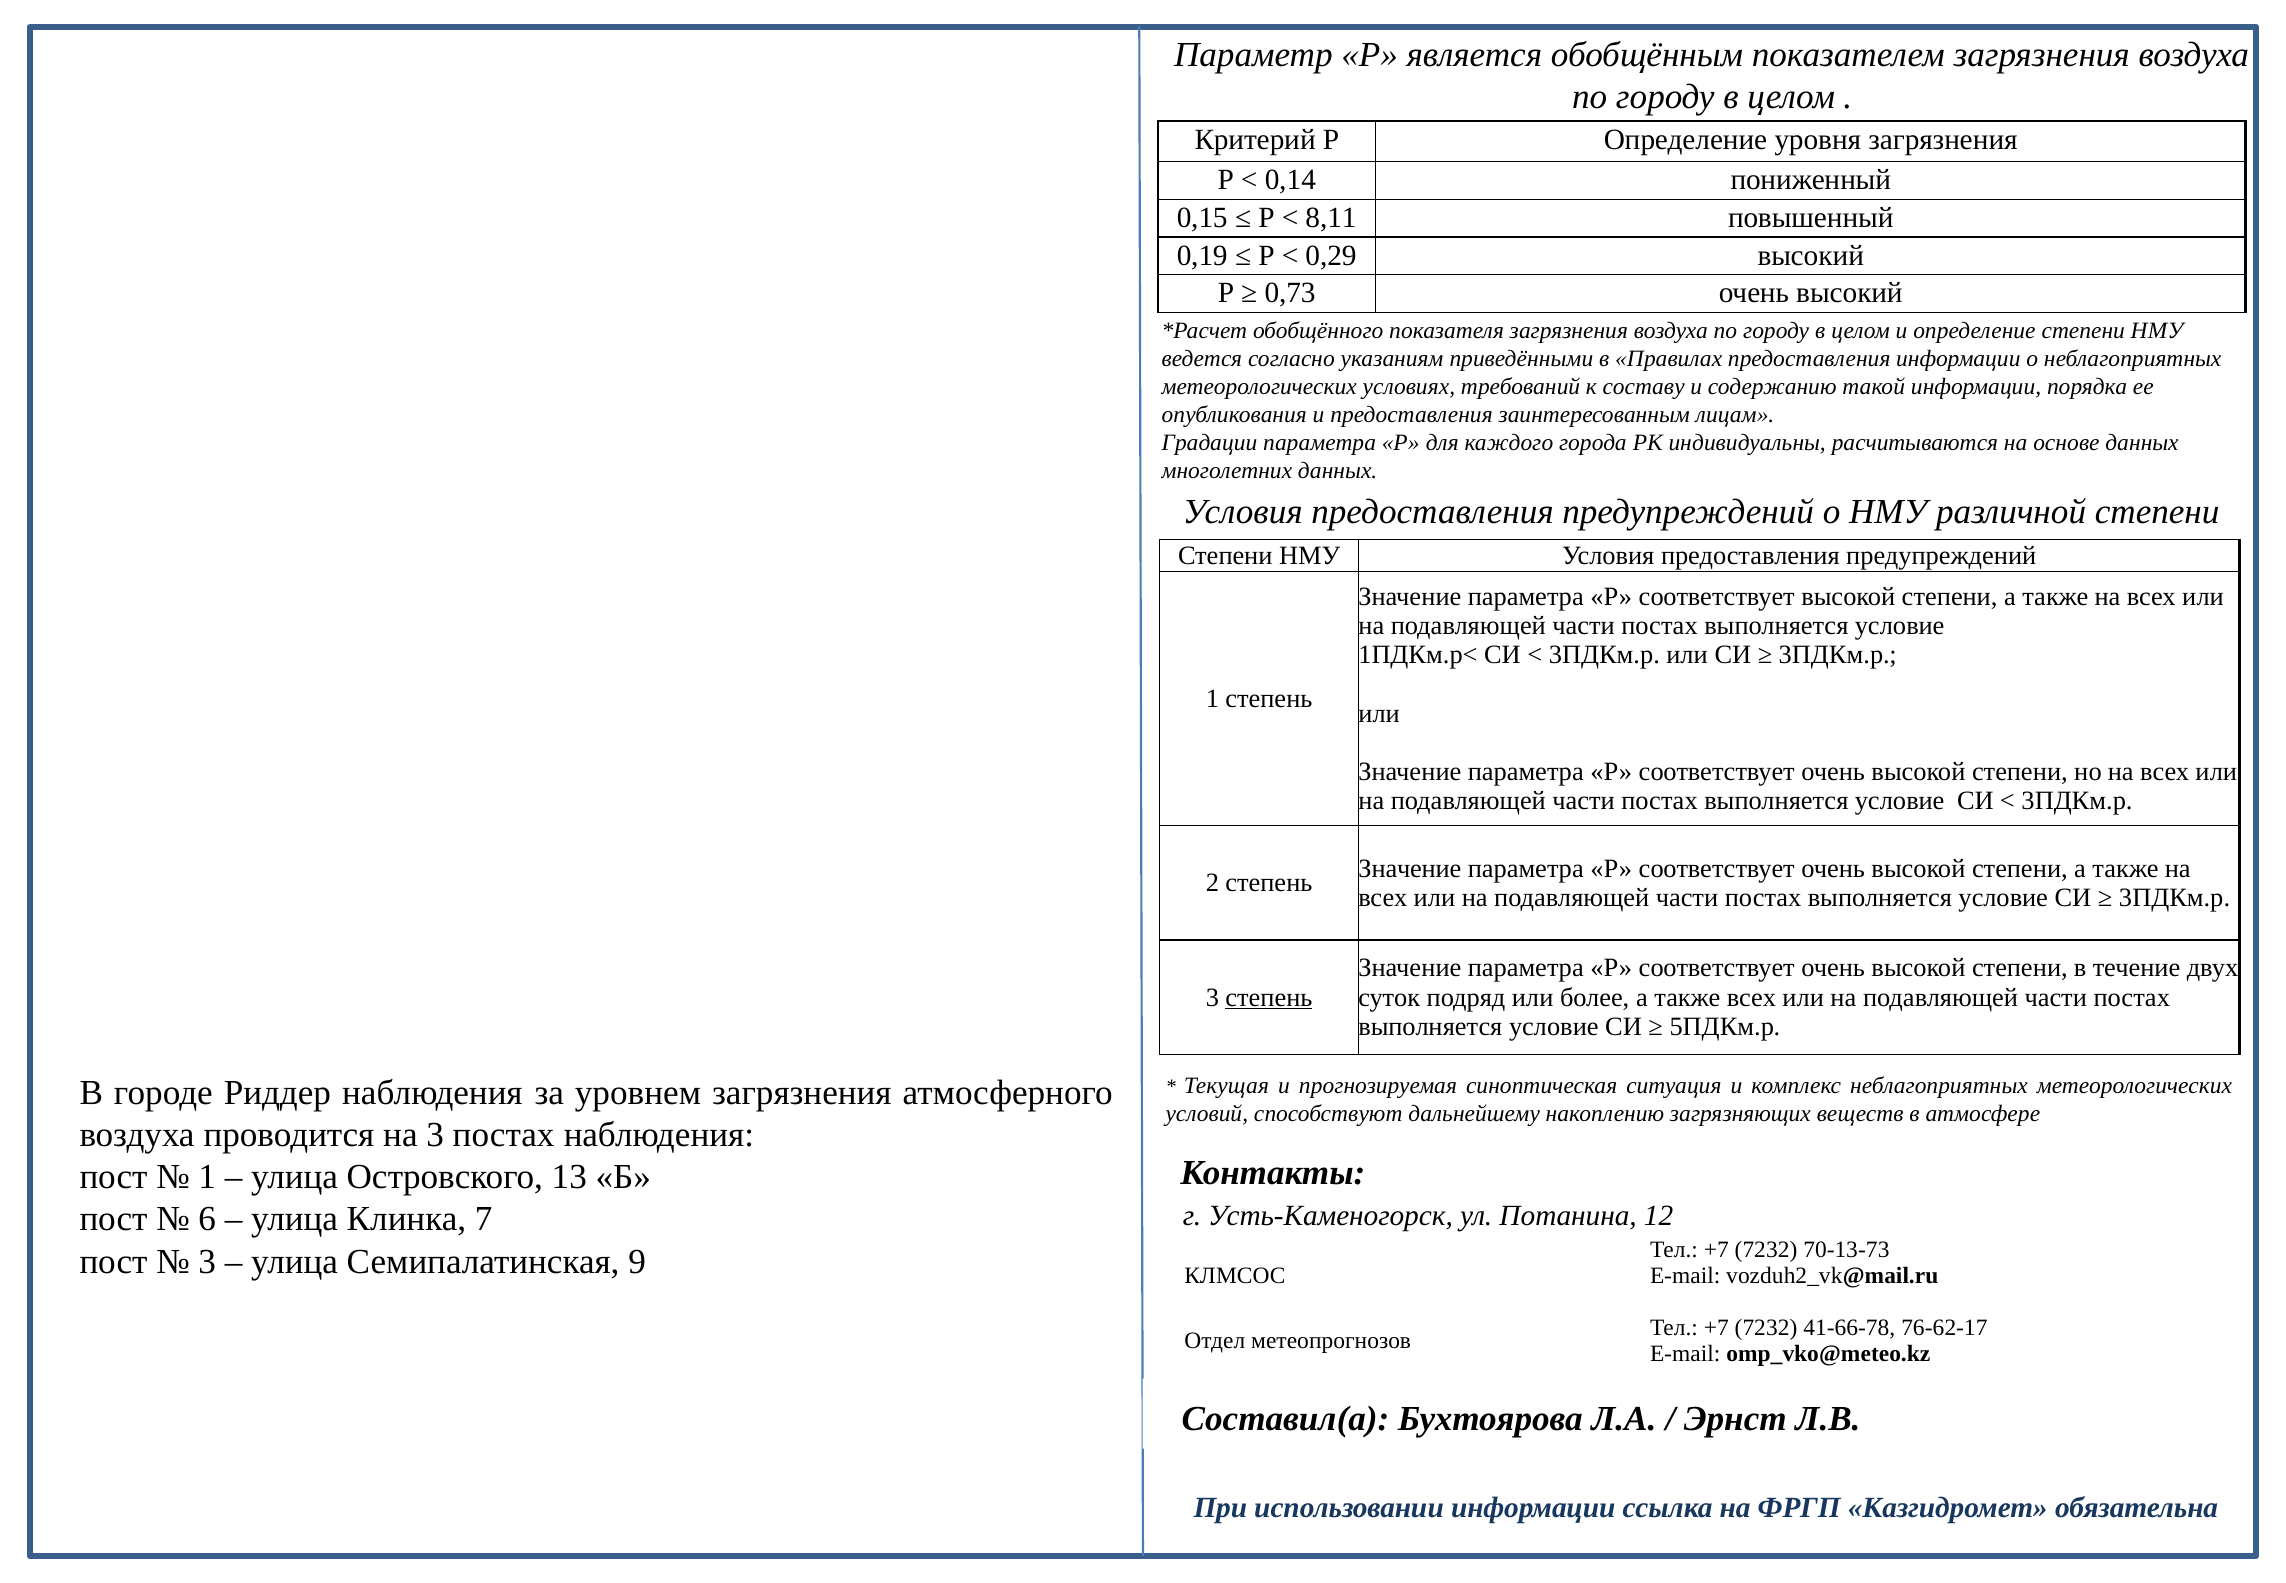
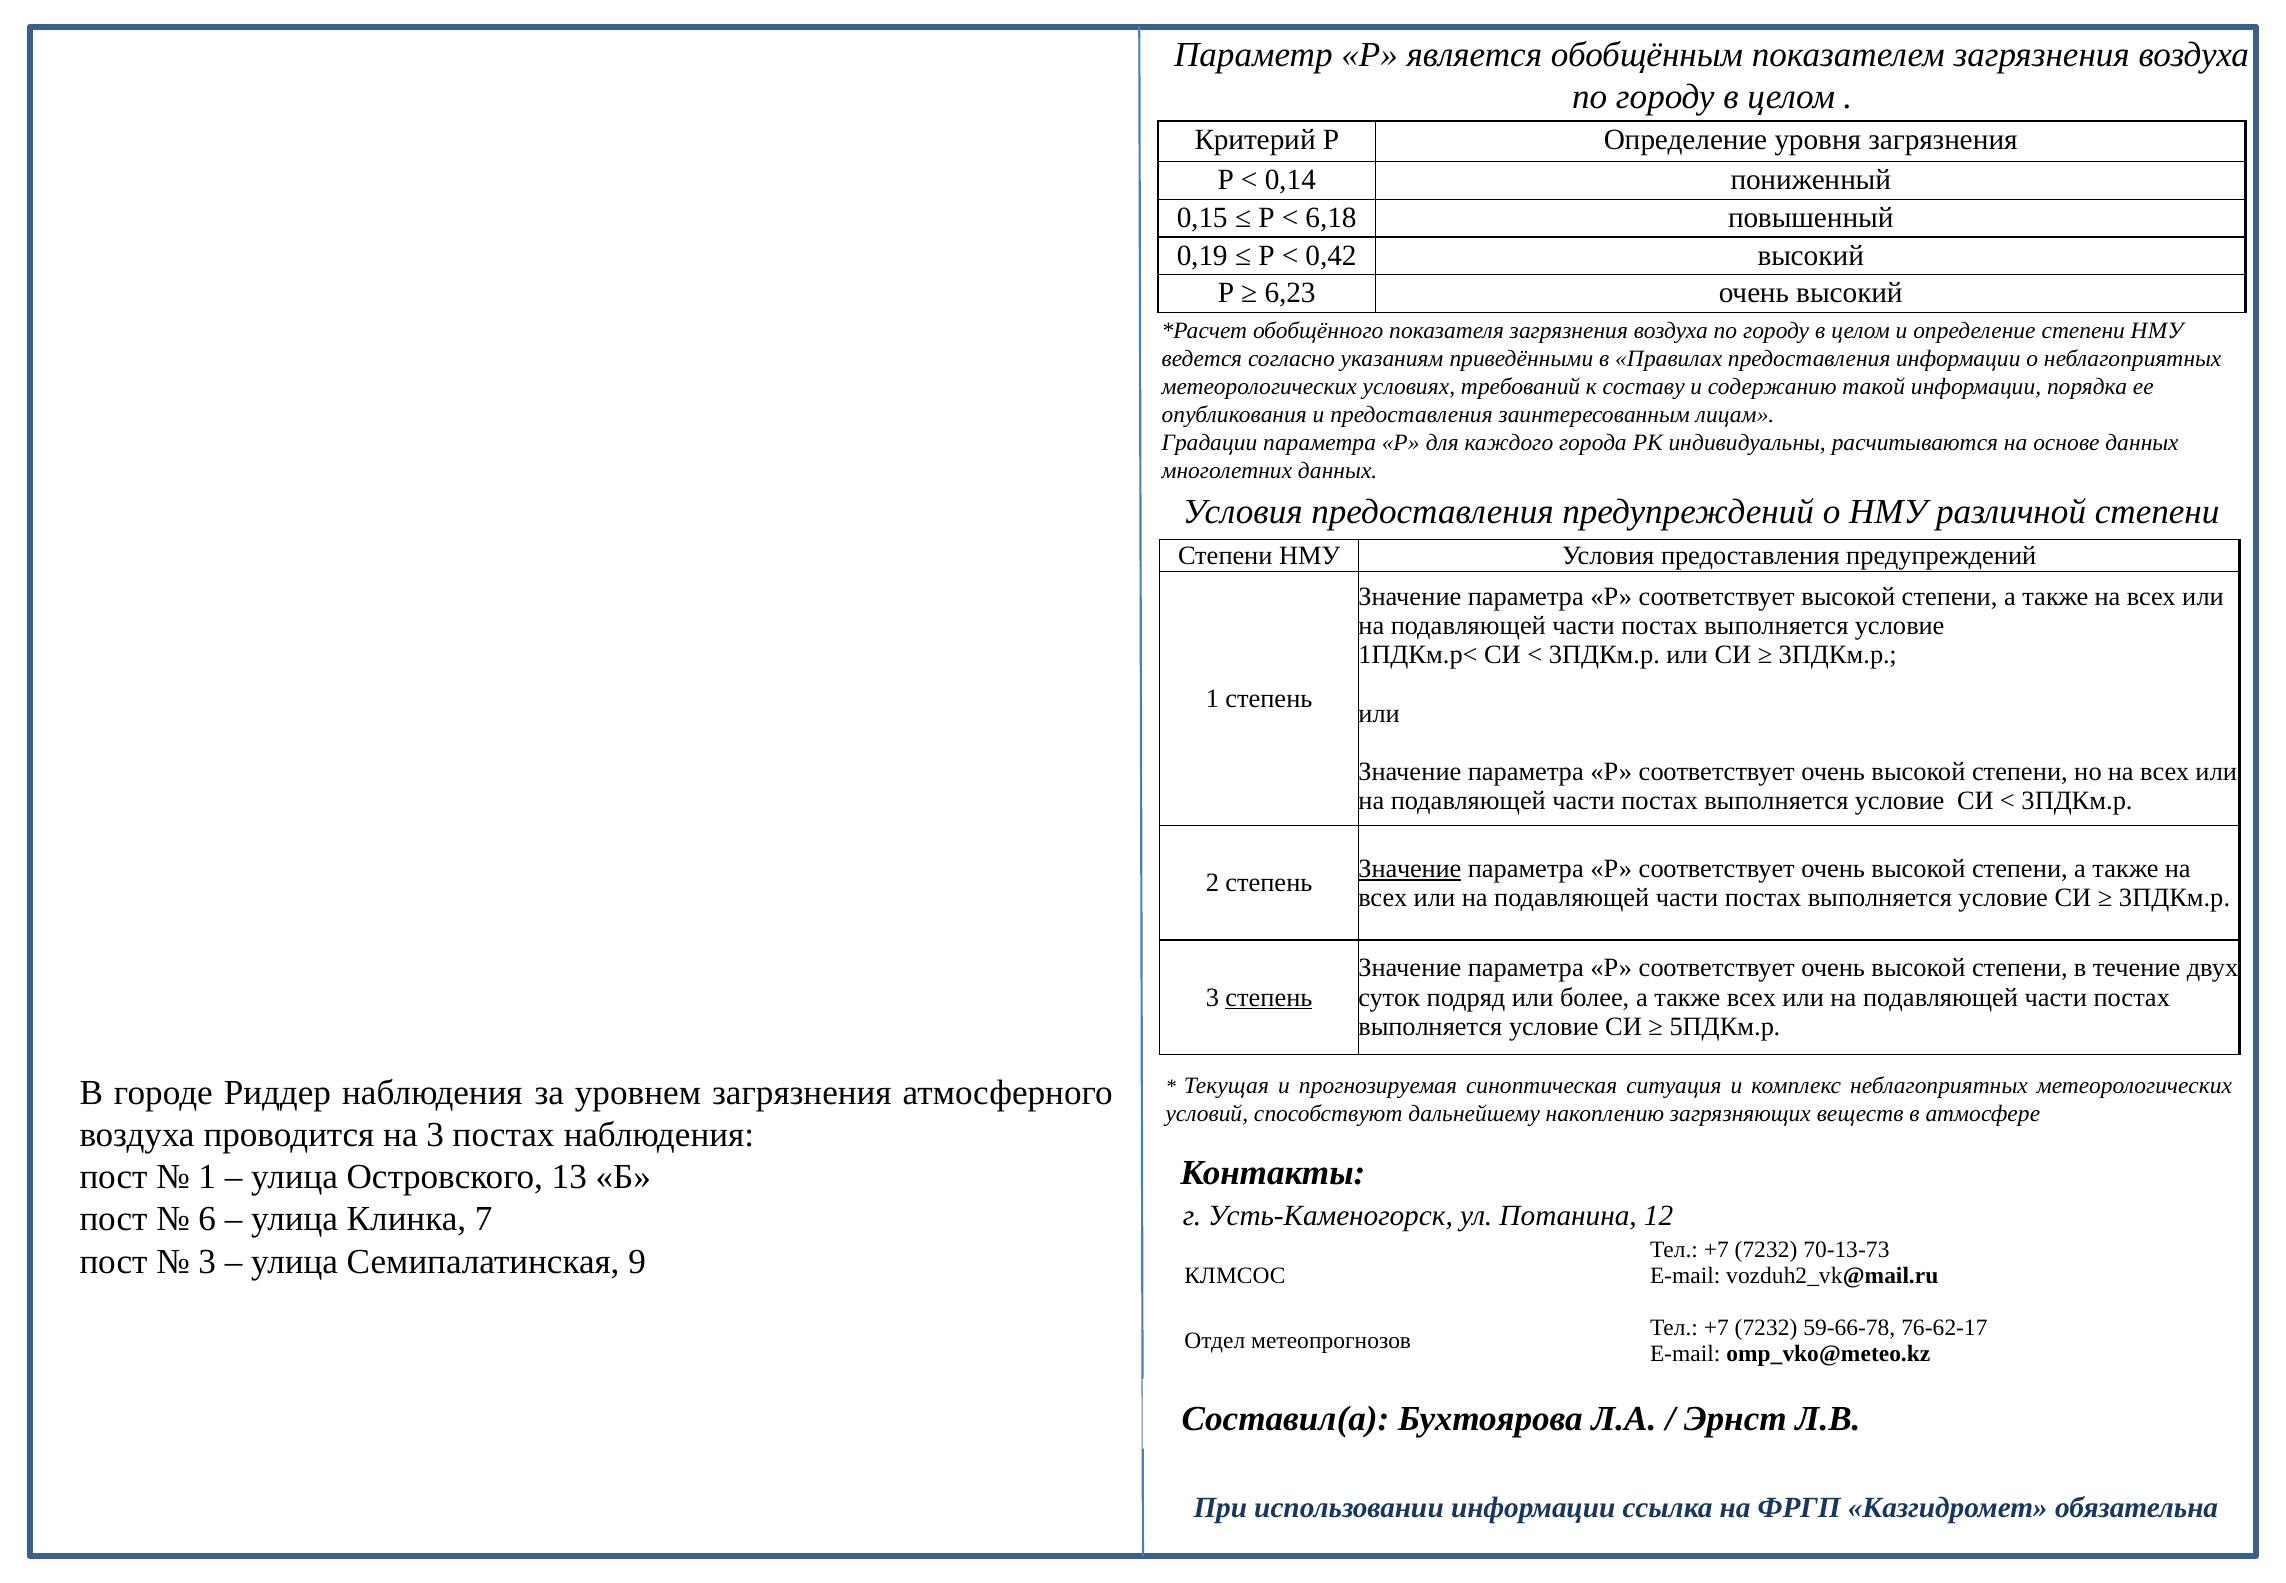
8,11: 8,11 -> 6,18
0,29: 0,29 -> 0,42
0,73: 0,73 -> 6,23
Значение at (1410, 868) underline: none -> present
41-66-78: 41-66-78 -> 59-66-78
